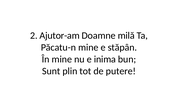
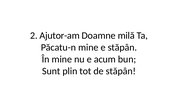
inima: inima -> acum
de putere: putere -> stăpân
